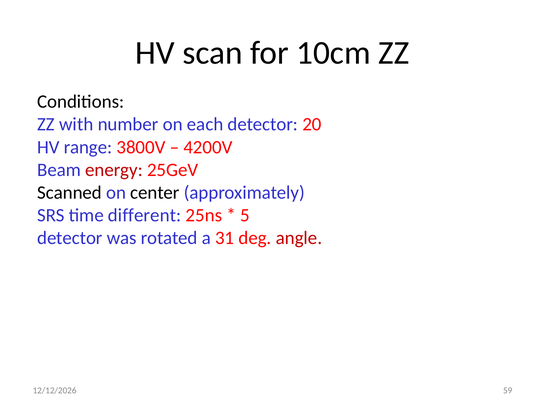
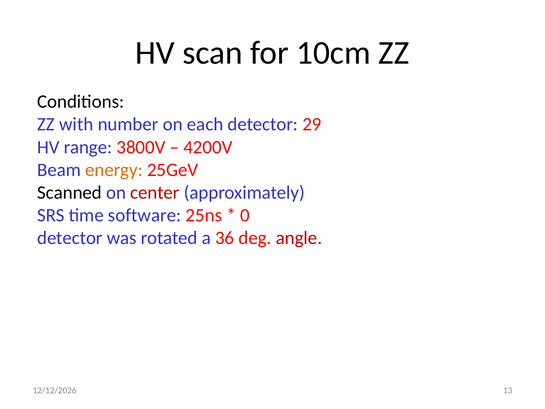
20: 20 -> 29
energy colour: red -> orange
center colour: black -> red
different: different -> software
5: 5 -> 0
31: 31 -> 36
59: 59 -> 13
